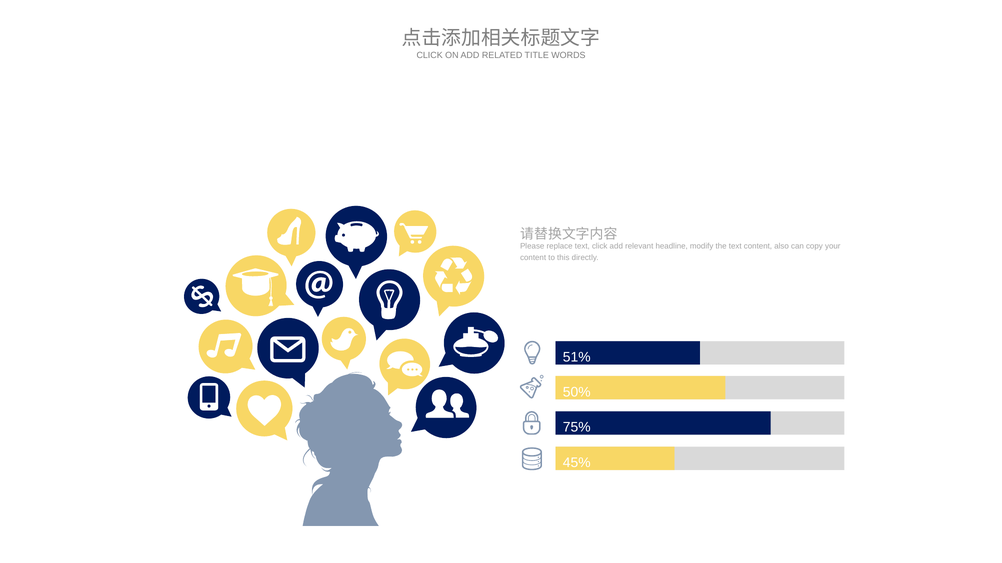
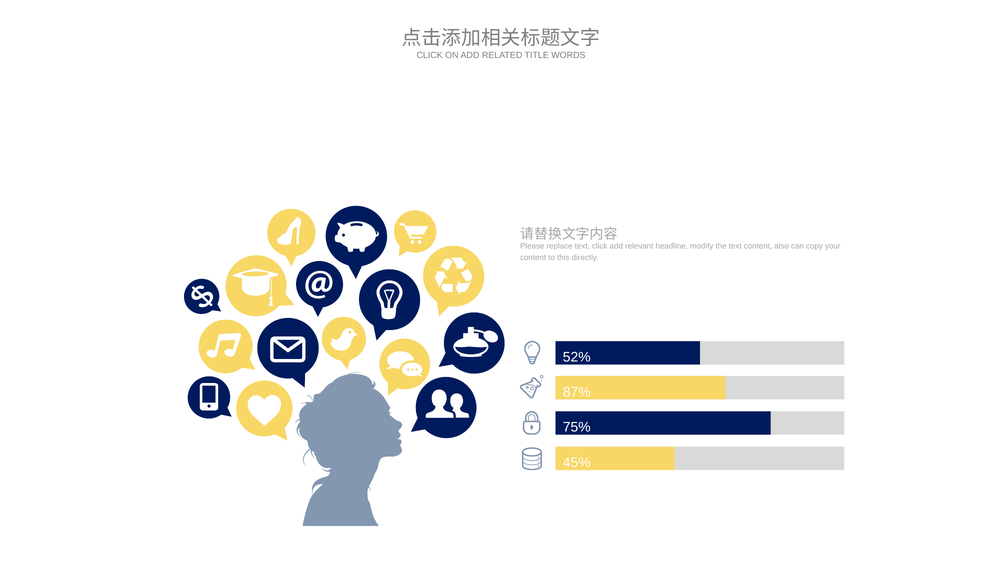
51%: 51% -> 52%
50%: 50% -> 87%
